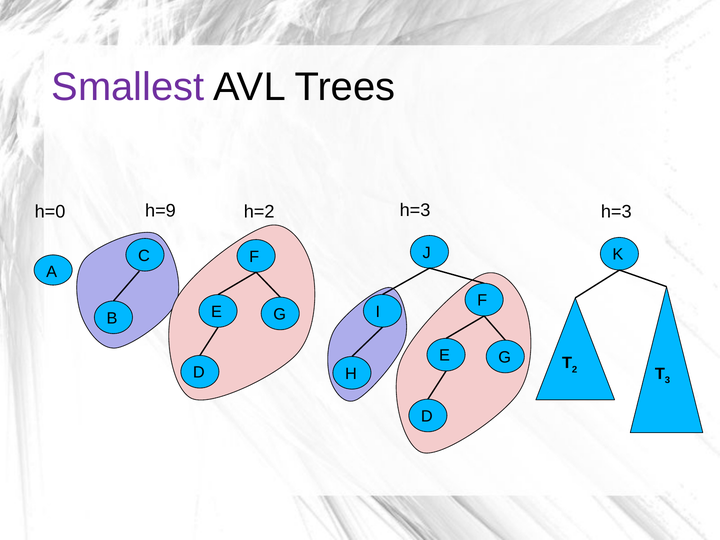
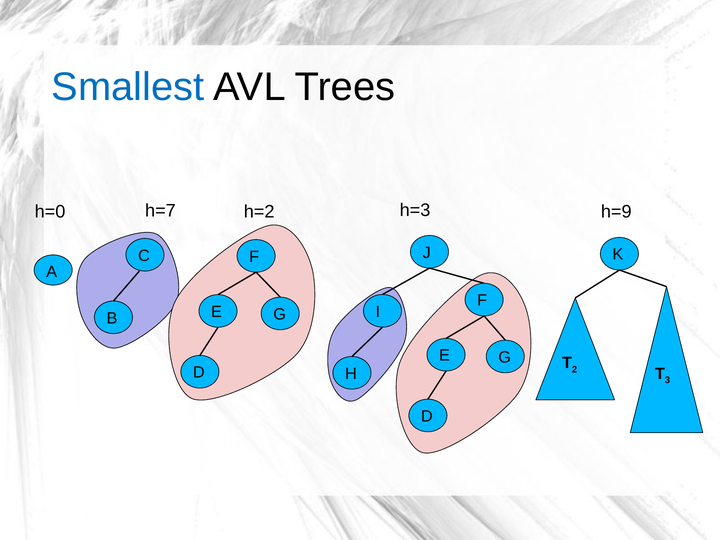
Smallest colour: purple -> blue
h=3 h=3: h=3 -> h=9
h=9: h=9 -> h=7
